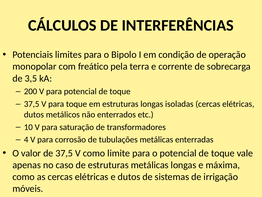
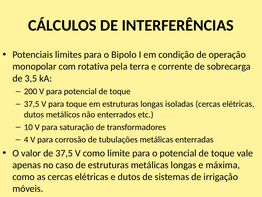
freático: freático -> rotativa
